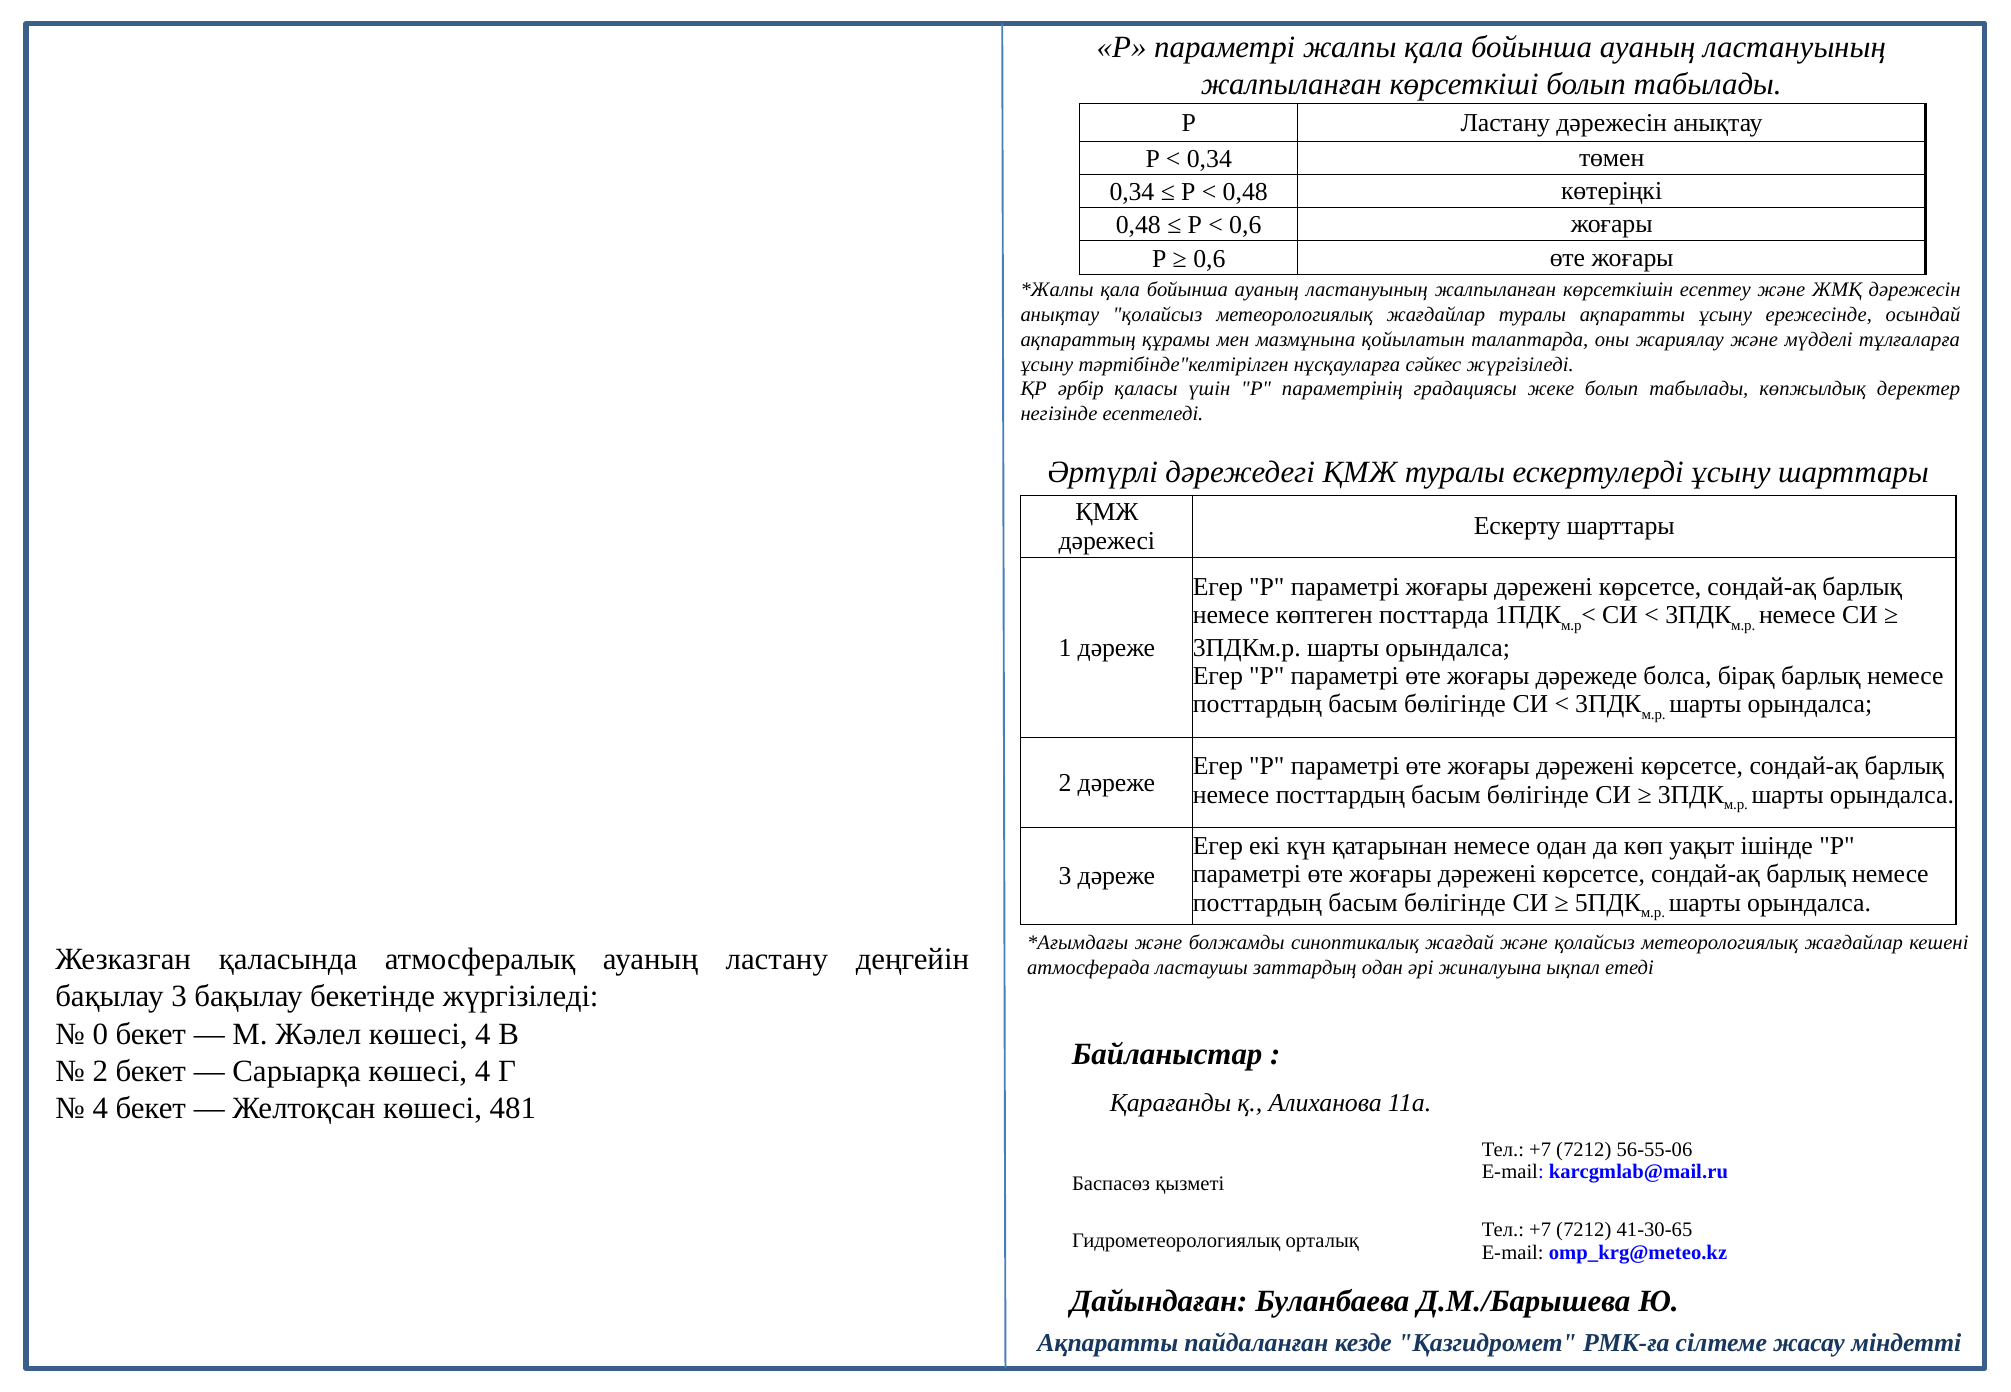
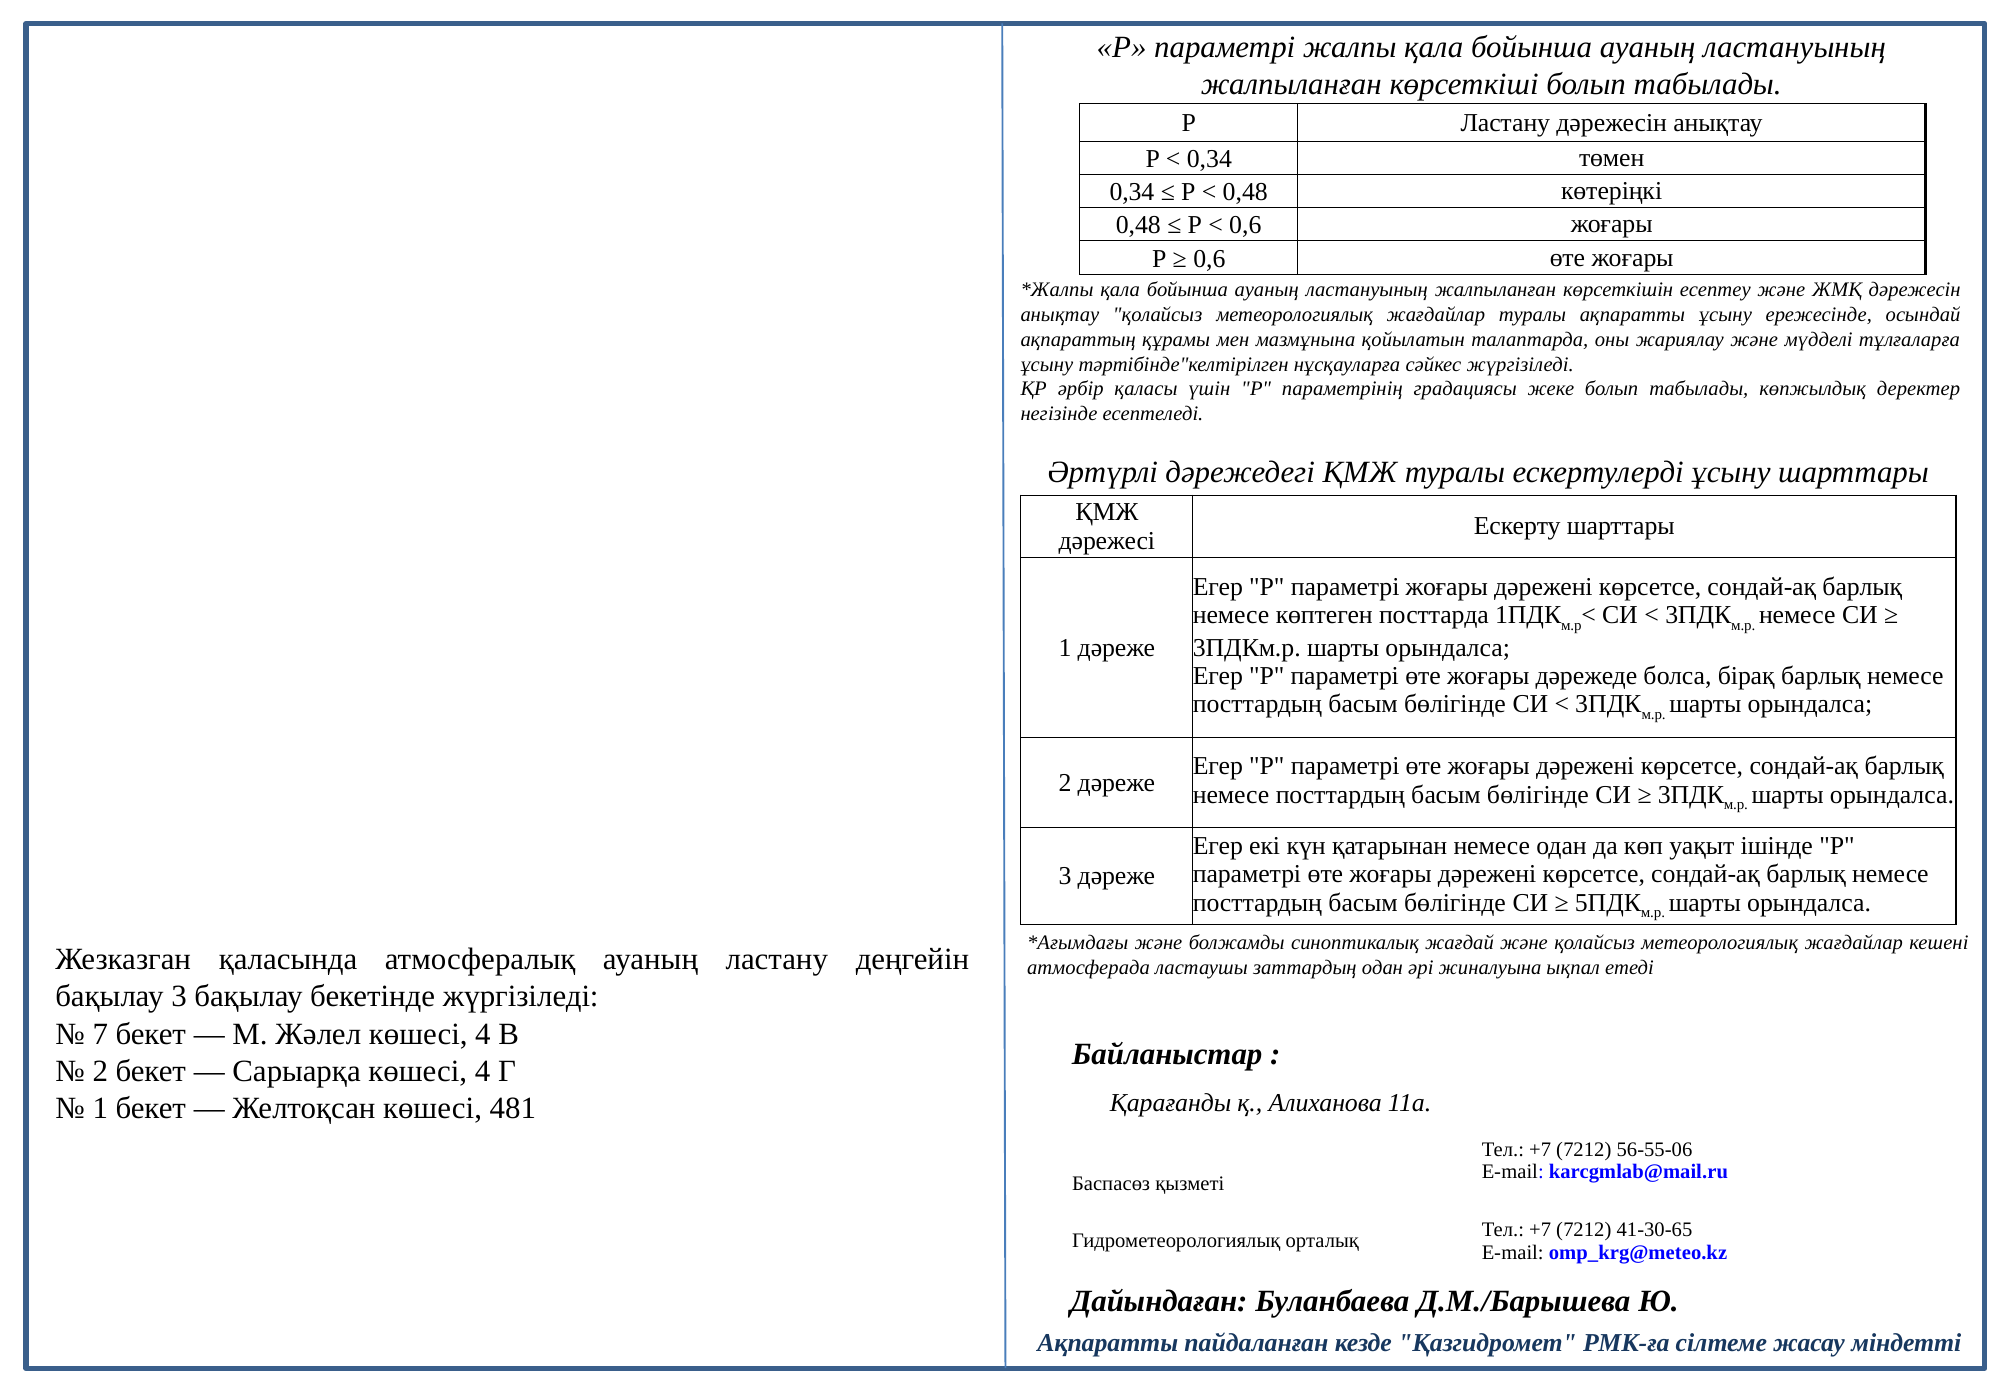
0: 0 -> 7
4 at (100, 1108): 4 -> 1
